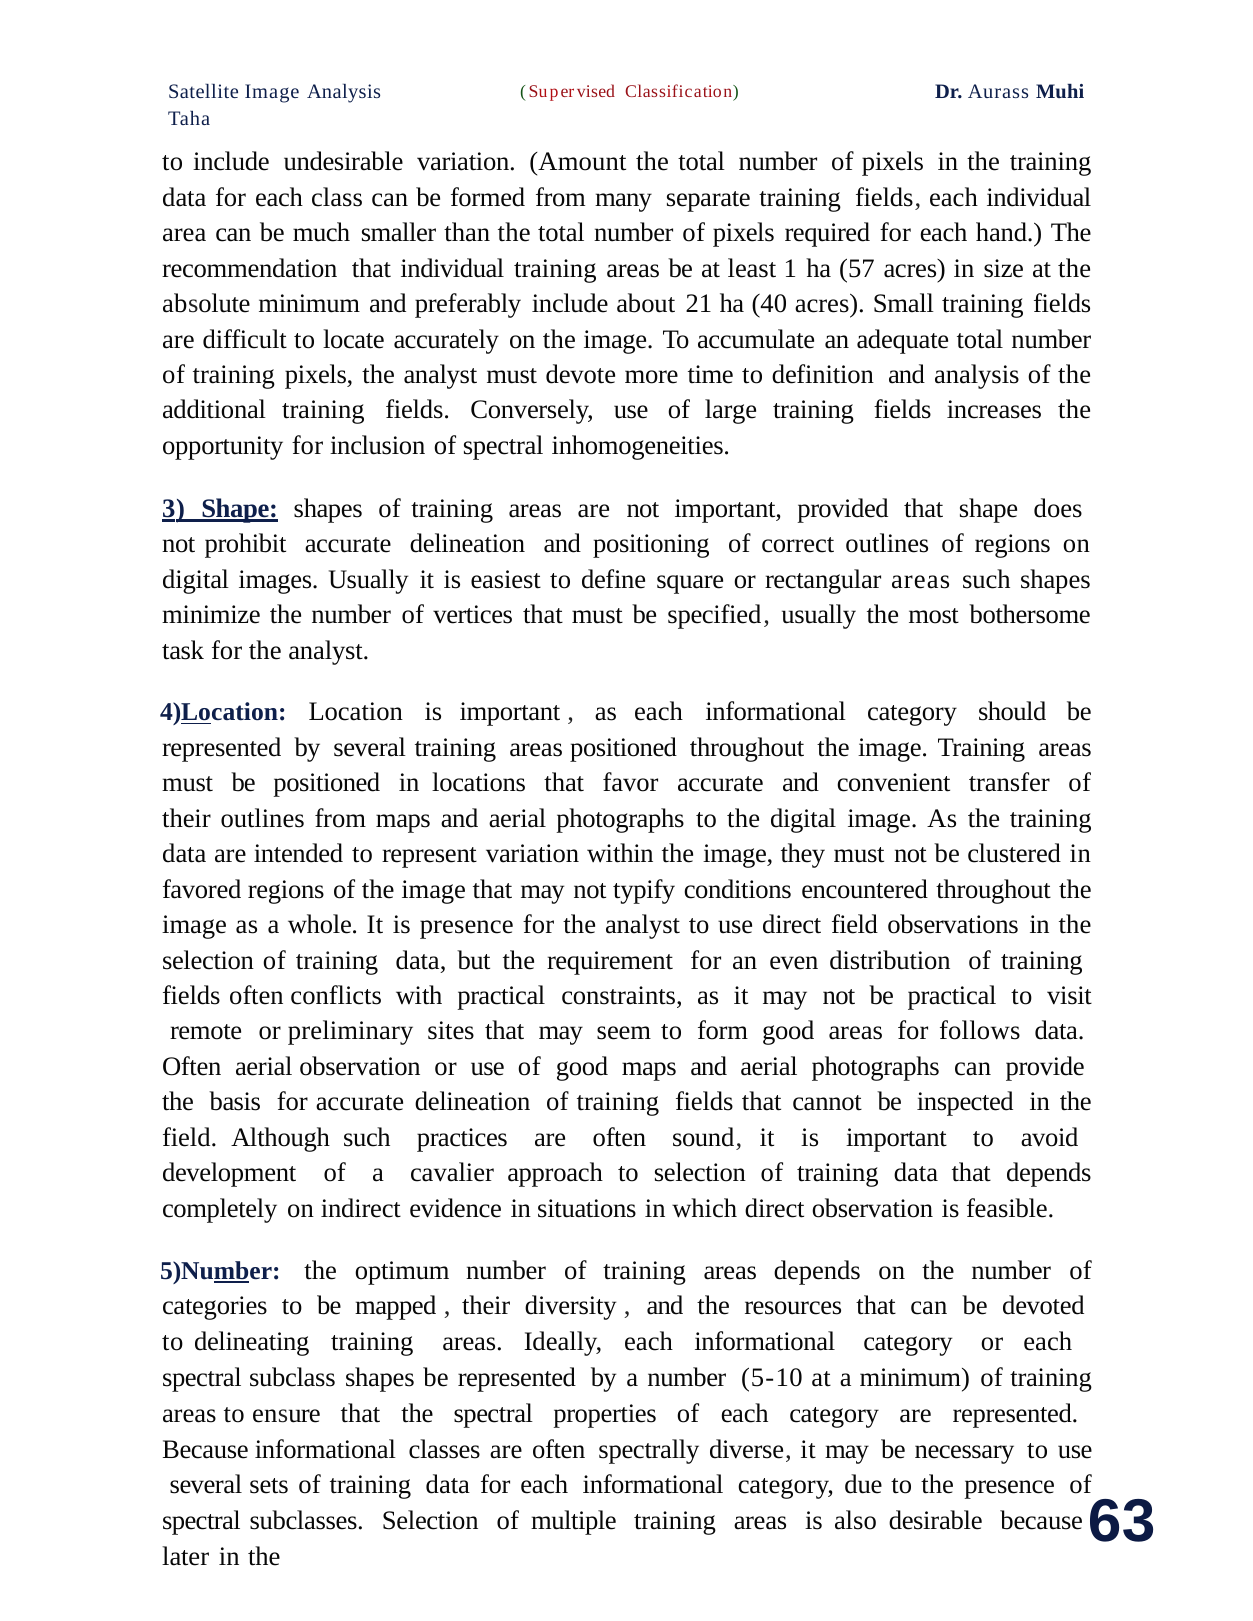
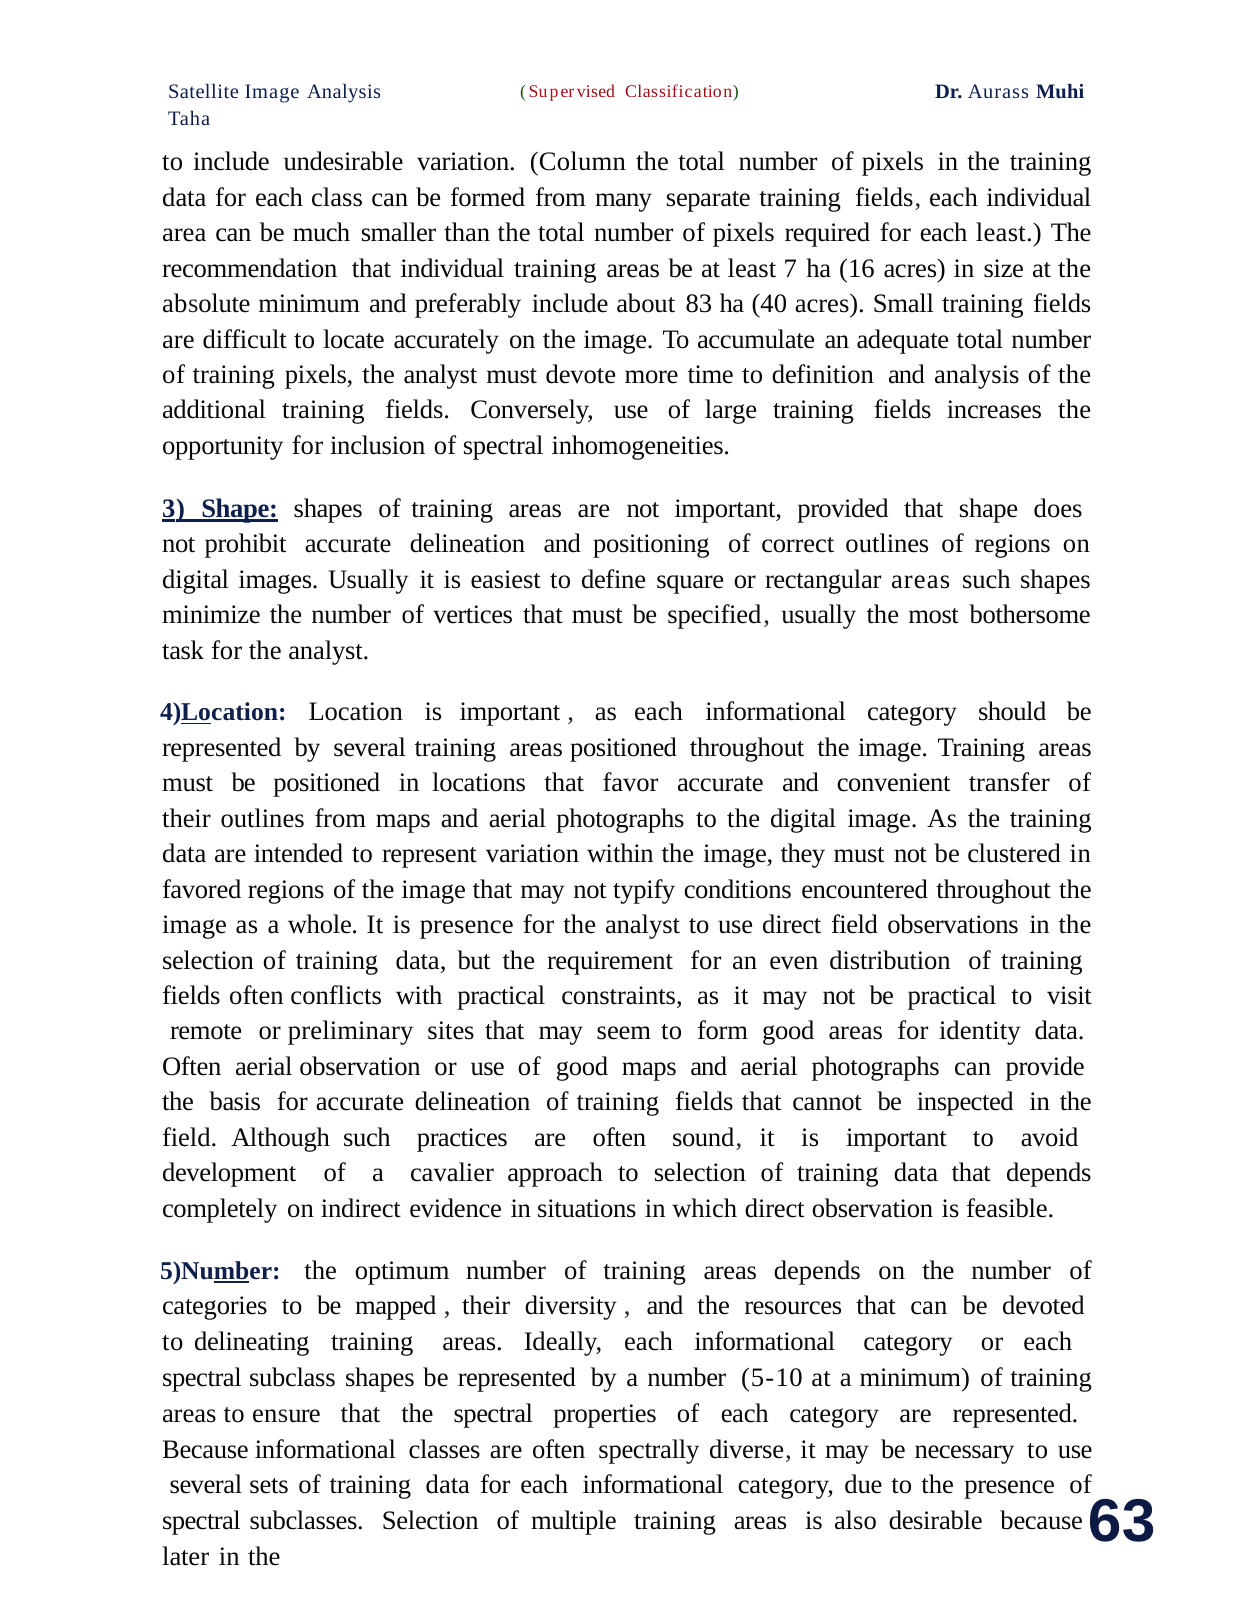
Amount: Amount -> Column
each hand: hand -> least
1: 1 -> 7
57: 57 -> 16
21: 21 -> 83
follows: follows -> identity
